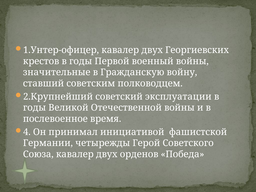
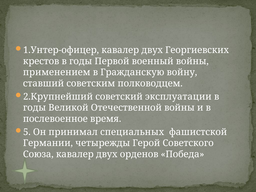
значительные: значительные -> применением
4: 4 -> 5
инициативой: инициативой -> специальных
